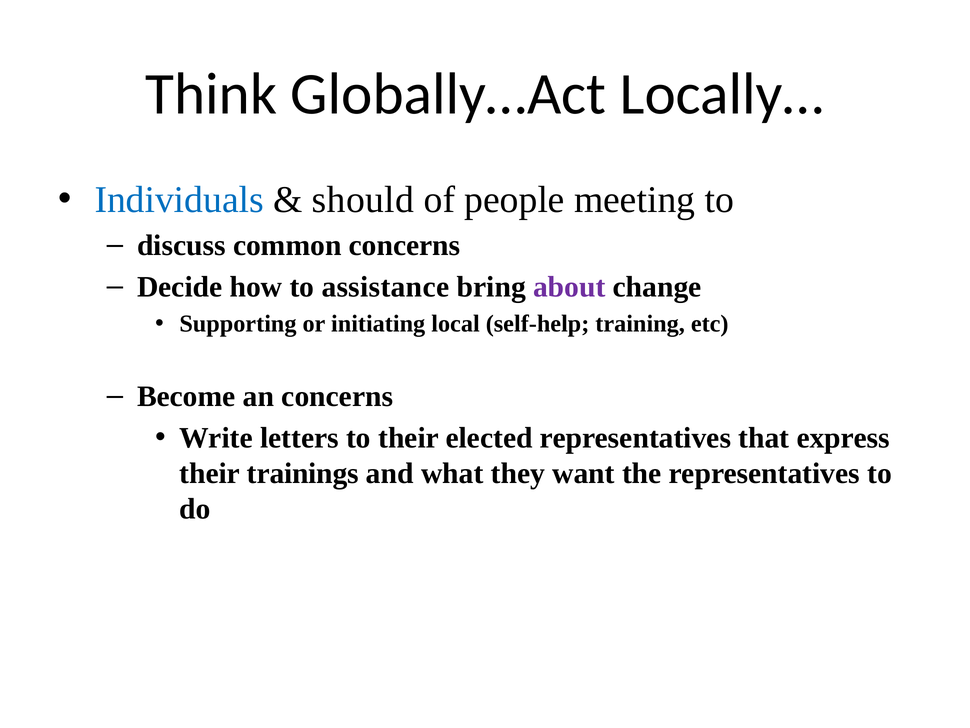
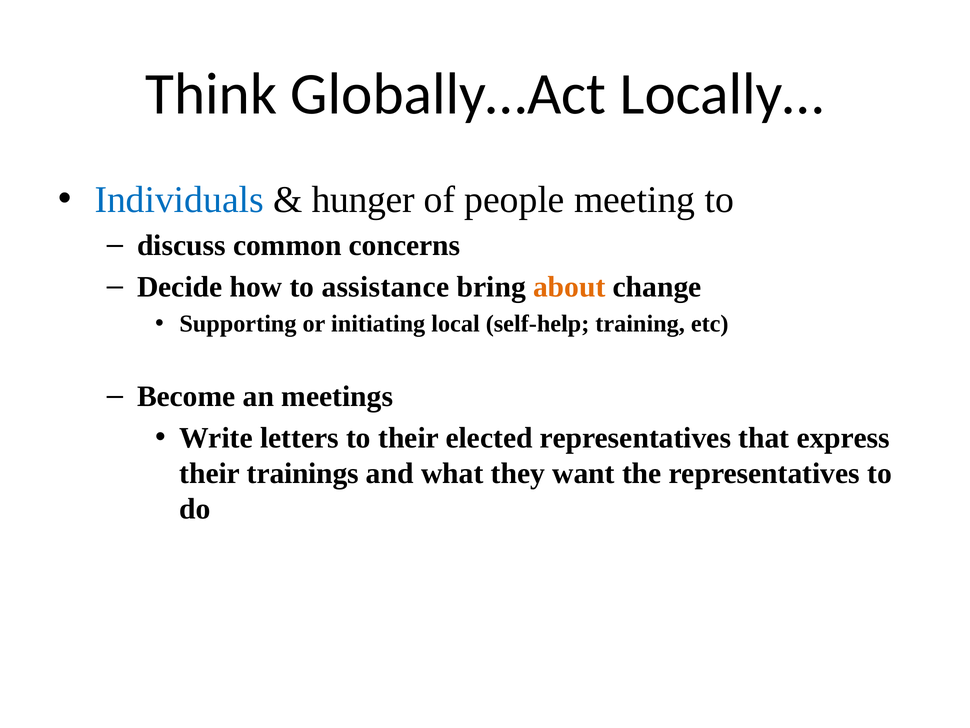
should: should -> hunger
about colour: purple -> orange
an concerns: concerns -> meetings
